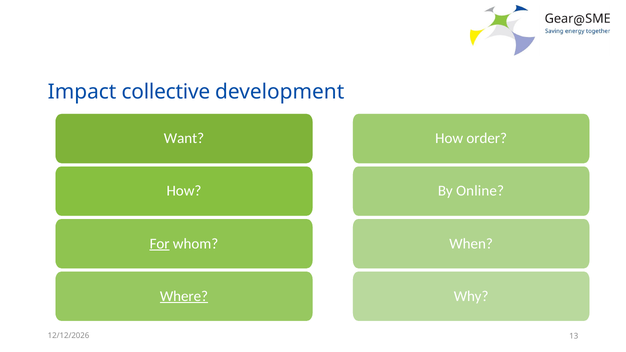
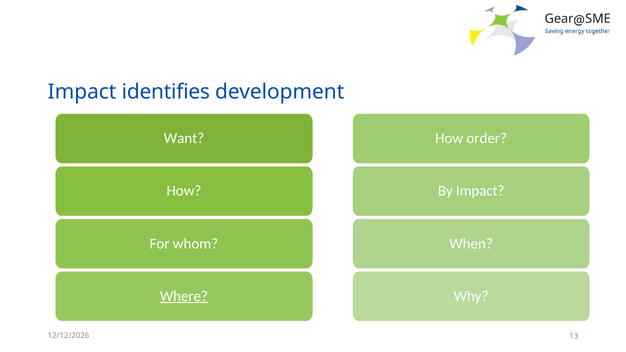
collective: collective -> identifies
By Online: Online -> Impact
For underline: present -> none
